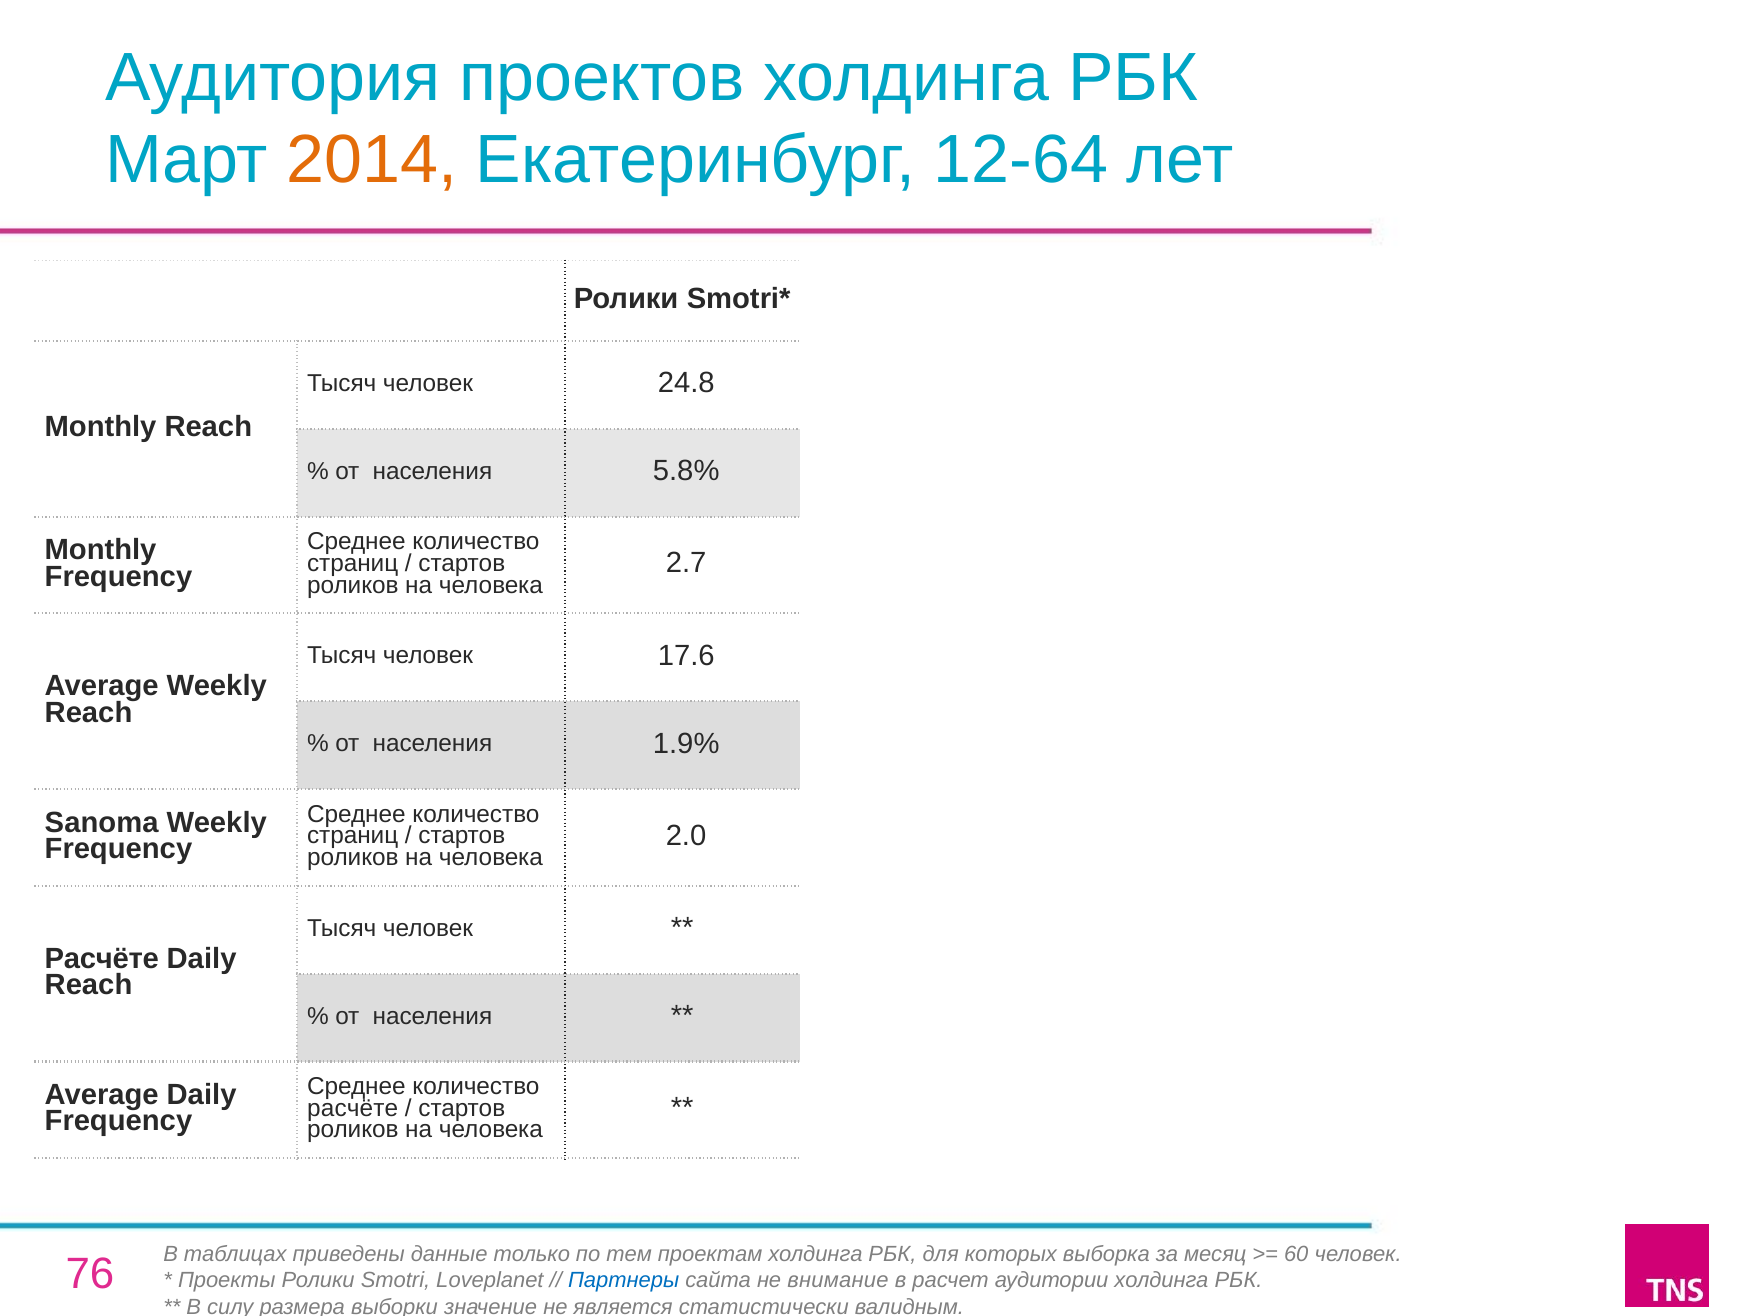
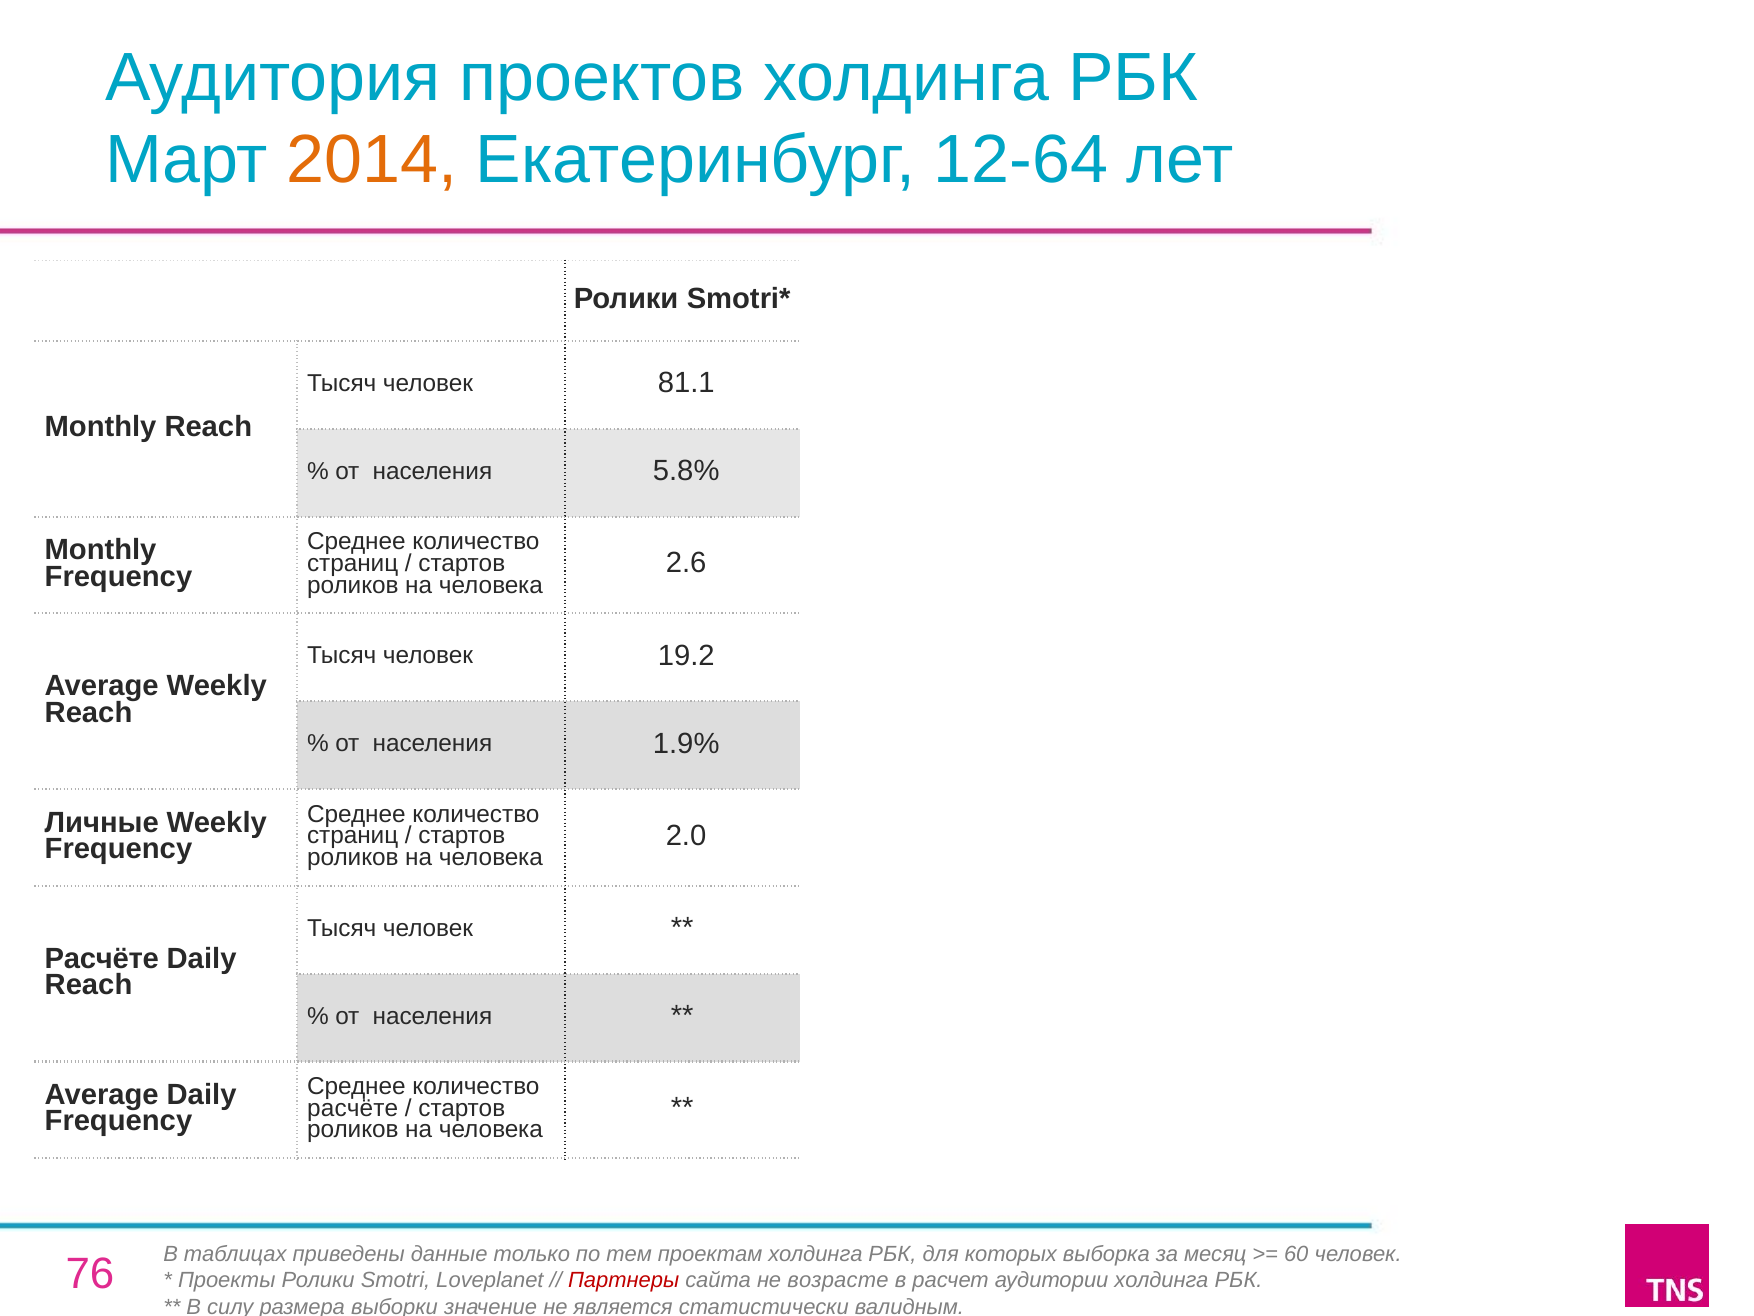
24.8: 24.8 -> 81.1
2.7: 2.7 -> 2.6
17.6: 17.6 -> 19.2
Sanoma: Sanoma -> Личные
Партнеры colour: blue -> red
внимание: внимание -> возрасте
